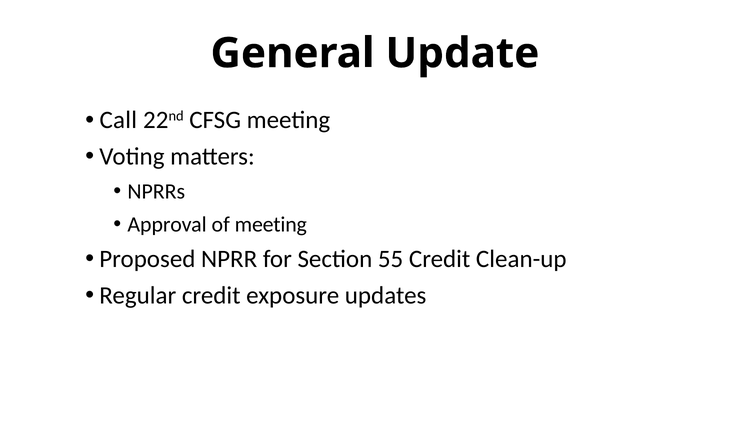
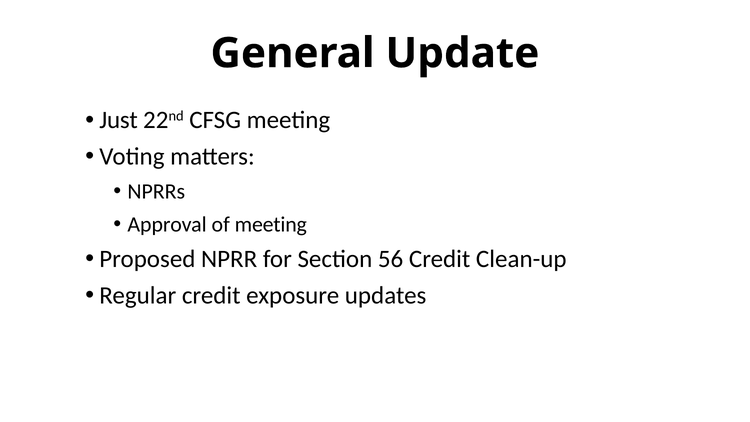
Call: Call -> Just
55: 55 -> 56
